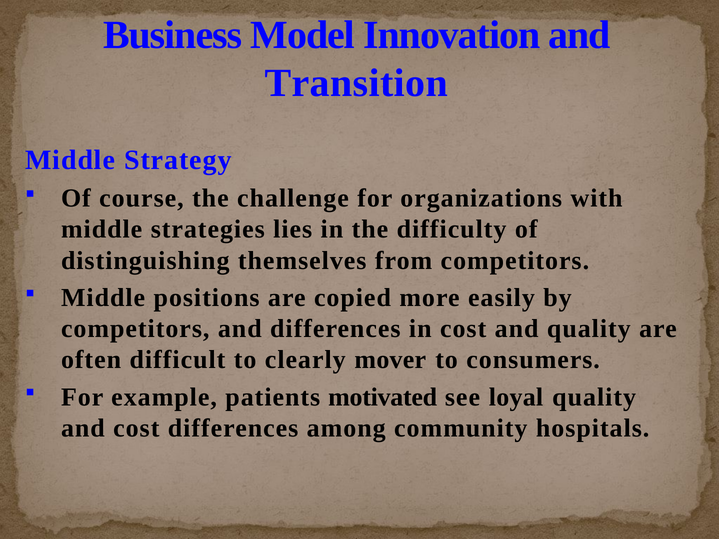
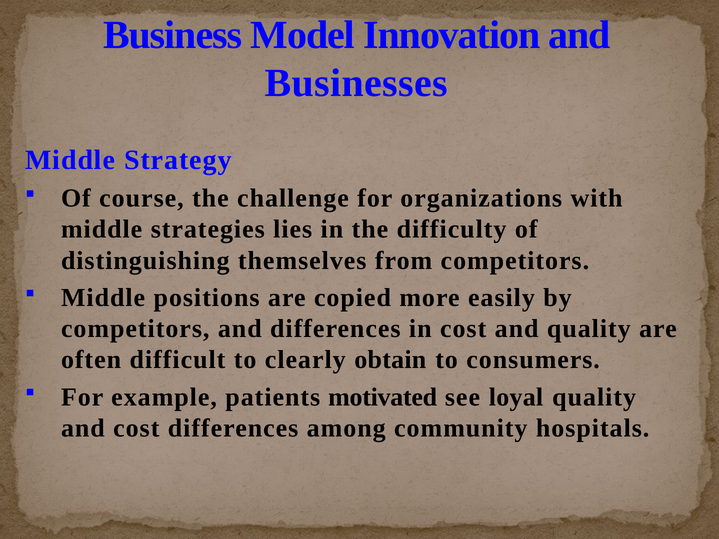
Transition: Transition -> Businesses
mover: mover -> obtain
